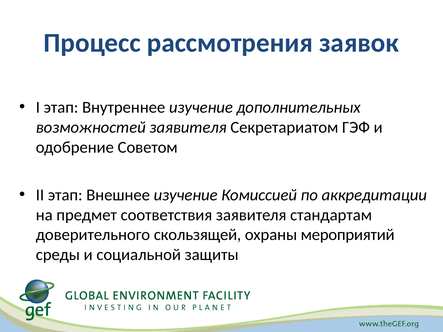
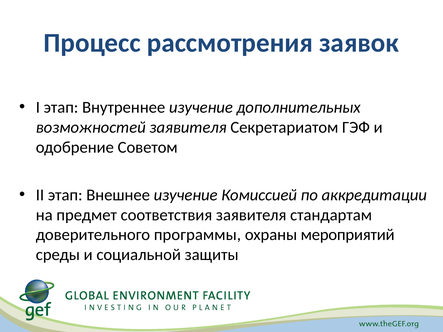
скользящей: скользящей -> программы
